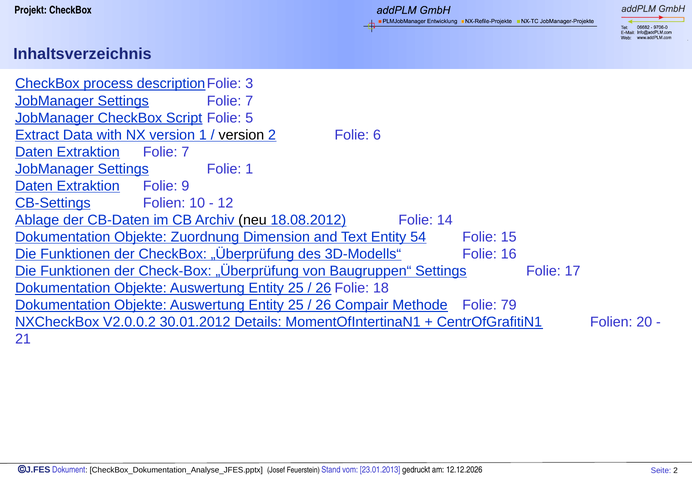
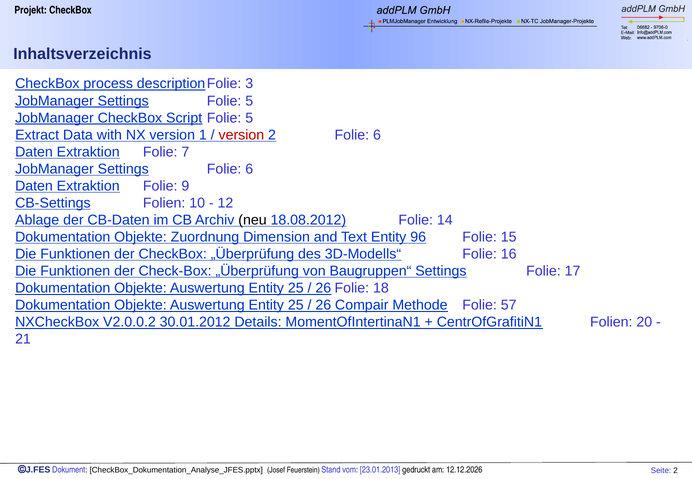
Settings Folie 7: 7 -> 5
version at (241, 135) colour: black -> red
Settings Folie 1: 1 -> 6
54: 54 -> 96
79: 79 -> 57
